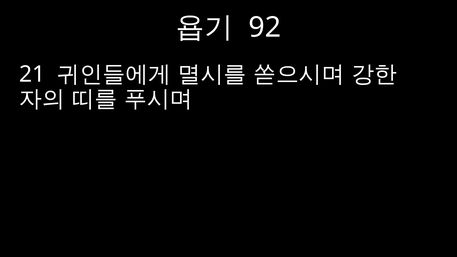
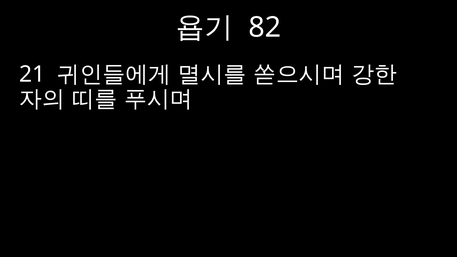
92: 92 -> 82
